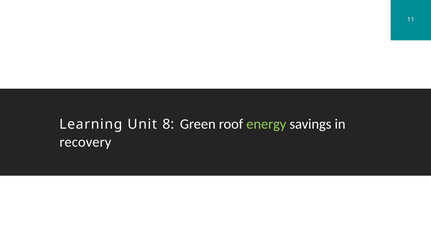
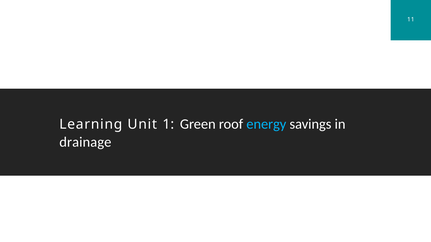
8: 8 -> 1
energy colour: light green -> light blue
recovery: recovery -> drainage
